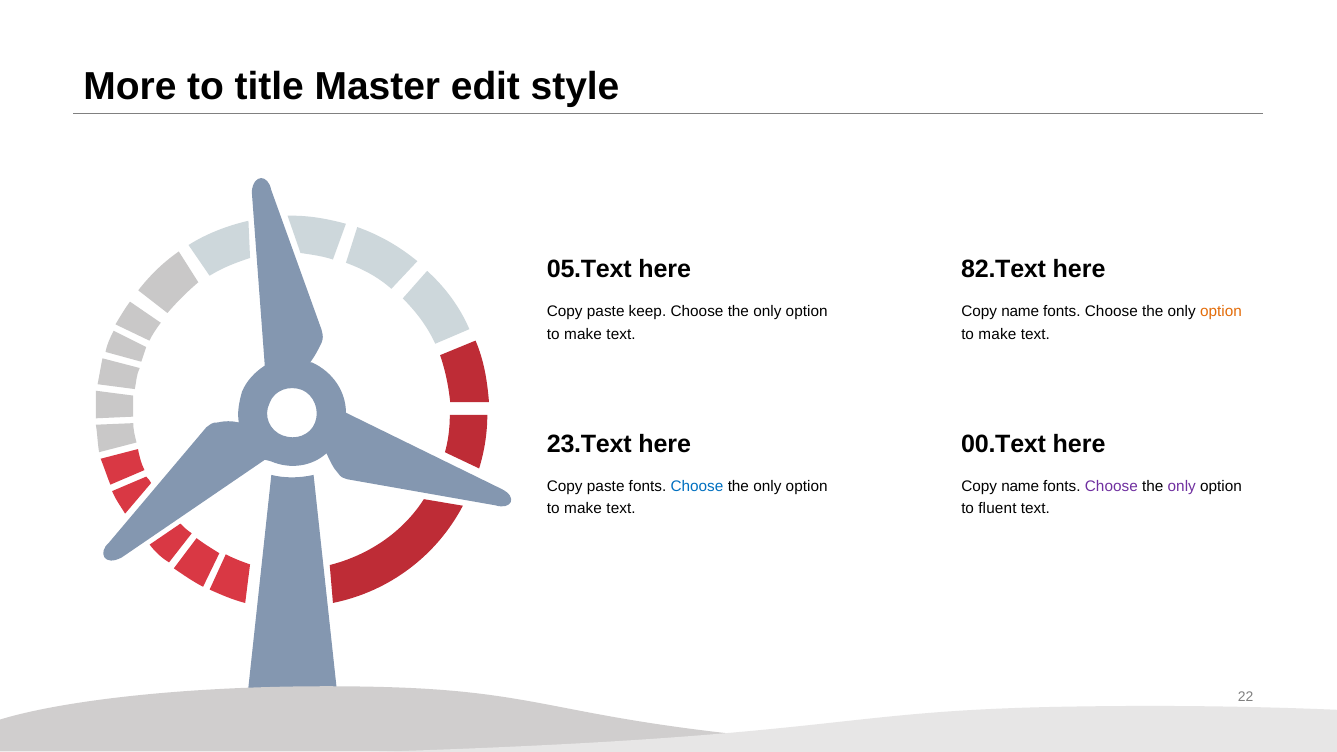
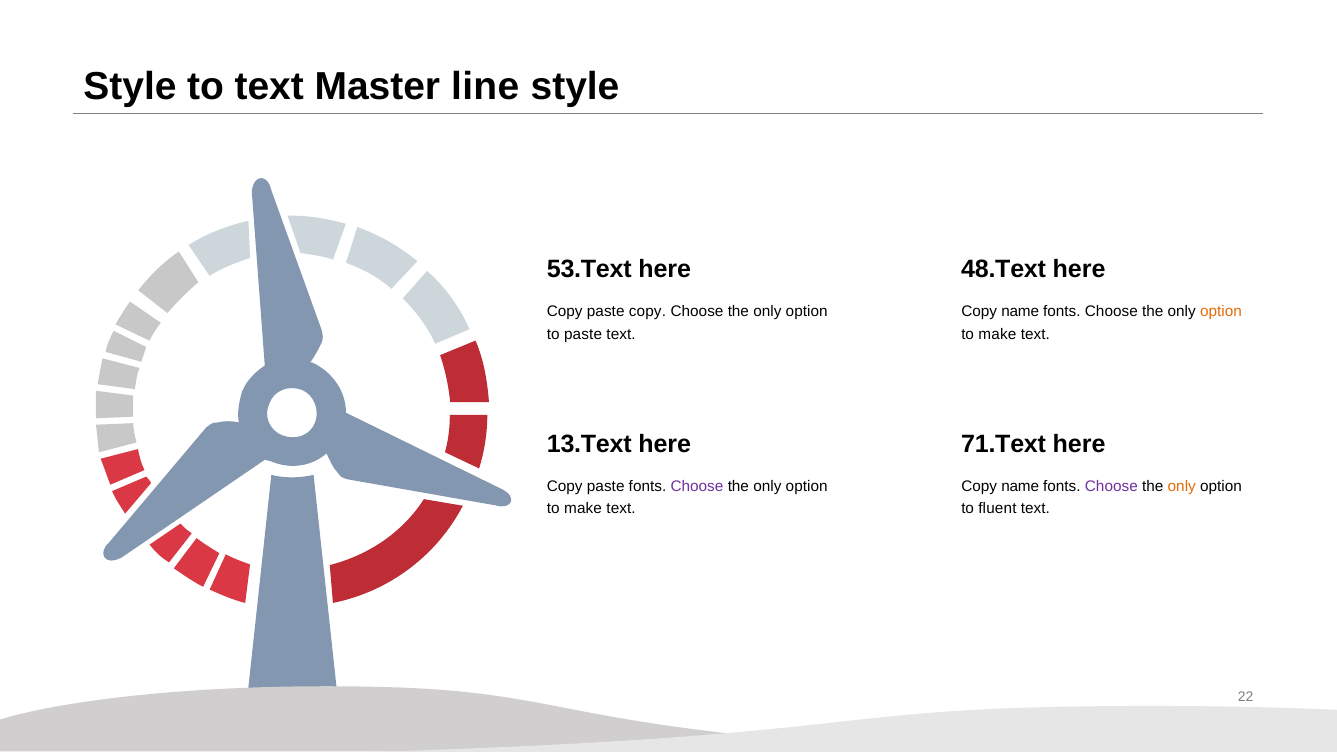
More at (130, 86): More -> Style
to title: title -> text
edit: edit -> line
05.Text: 05.Text -> 53.Text
82.Text: 82.Text -> 48.Text
paste keep: keep -> copy
make at (583, 334): make -> paste
23.Text: 23.Text -> 13.Text
00.Text: 00.Text -> 71.Text
Choose at (697, 487) colour: blue -> purple
only at (1182, 487) colour: purple -> orange
